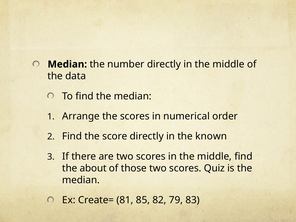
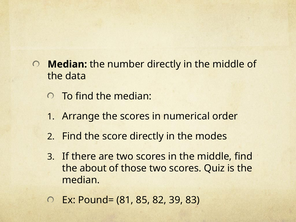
known: known -> modes
Create=: Create= -> Pound=
79: 79 -> 39
